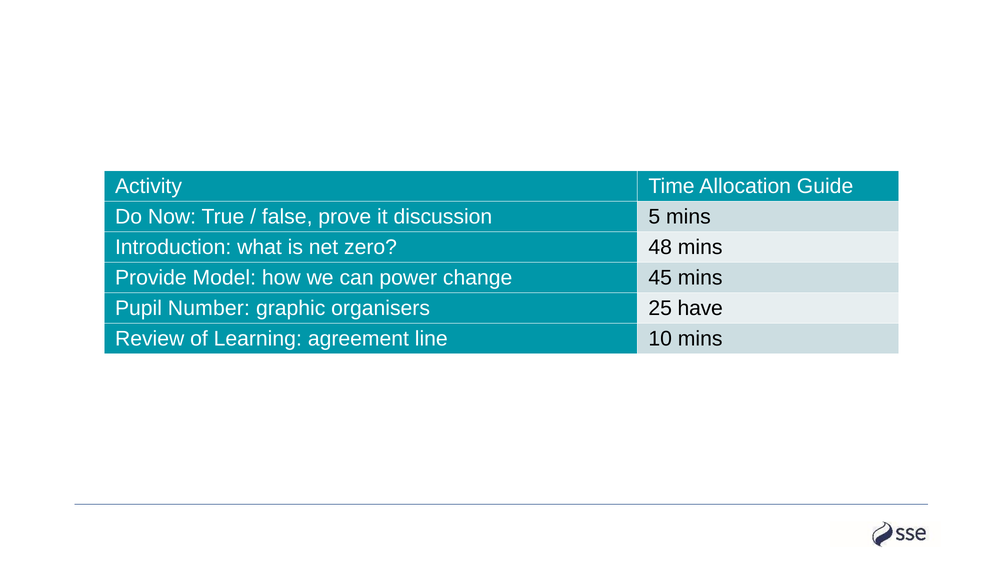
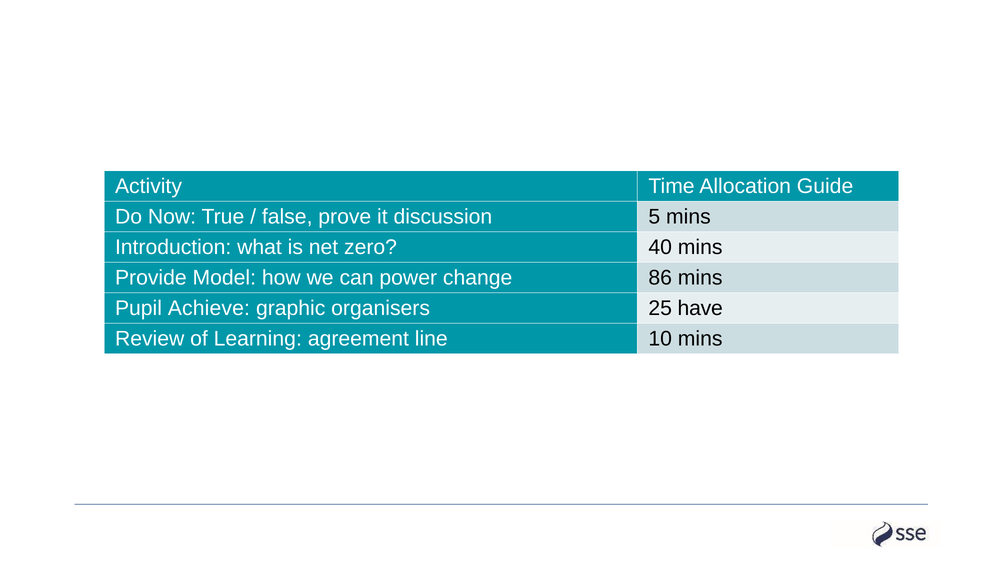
48: 48 -> 40
45: 45 -> 86
Number: Number -> Achieve
